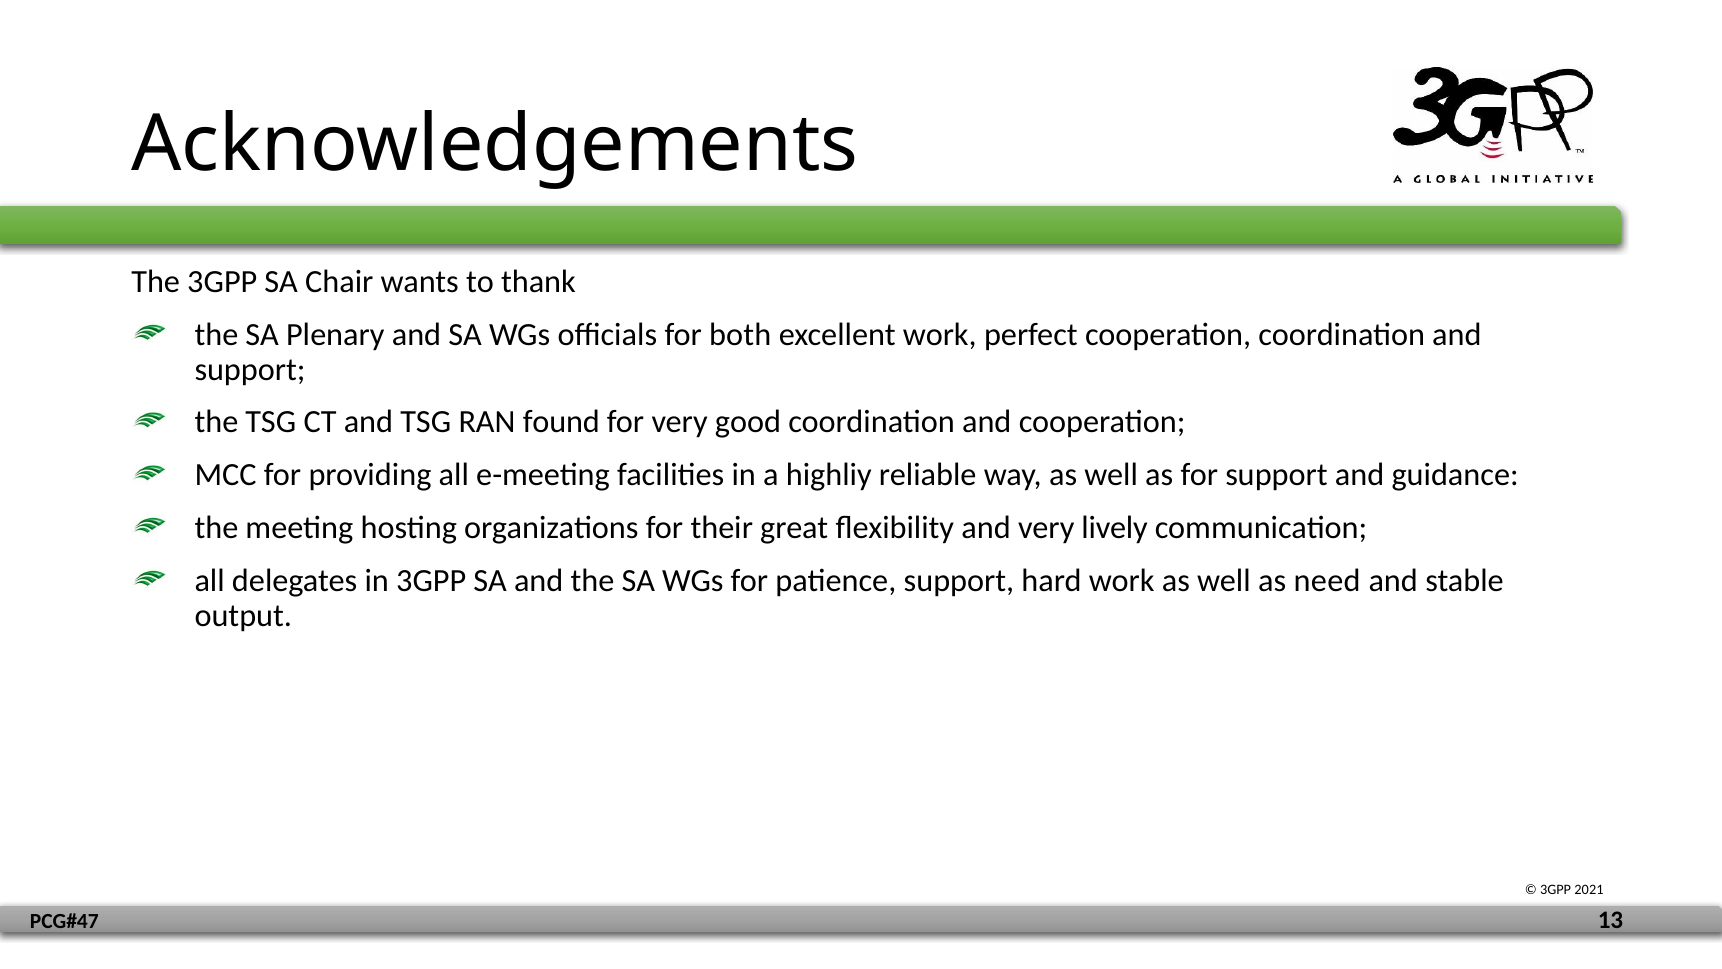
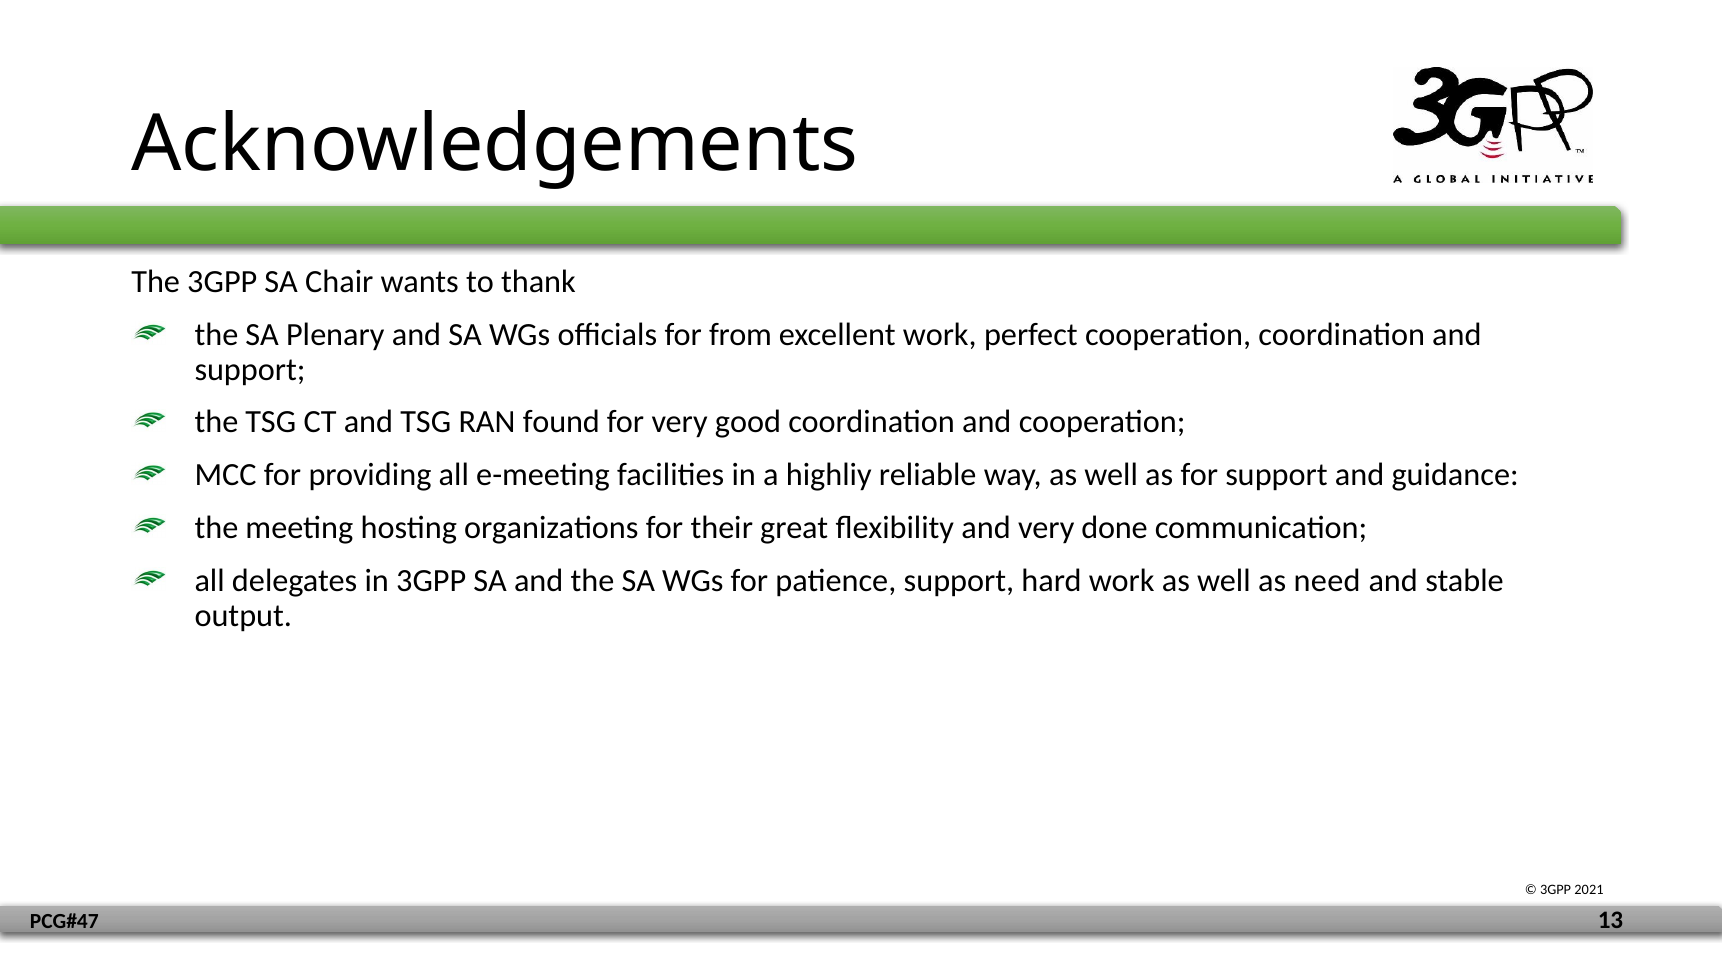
both: both -> from
lively: lively -> done
